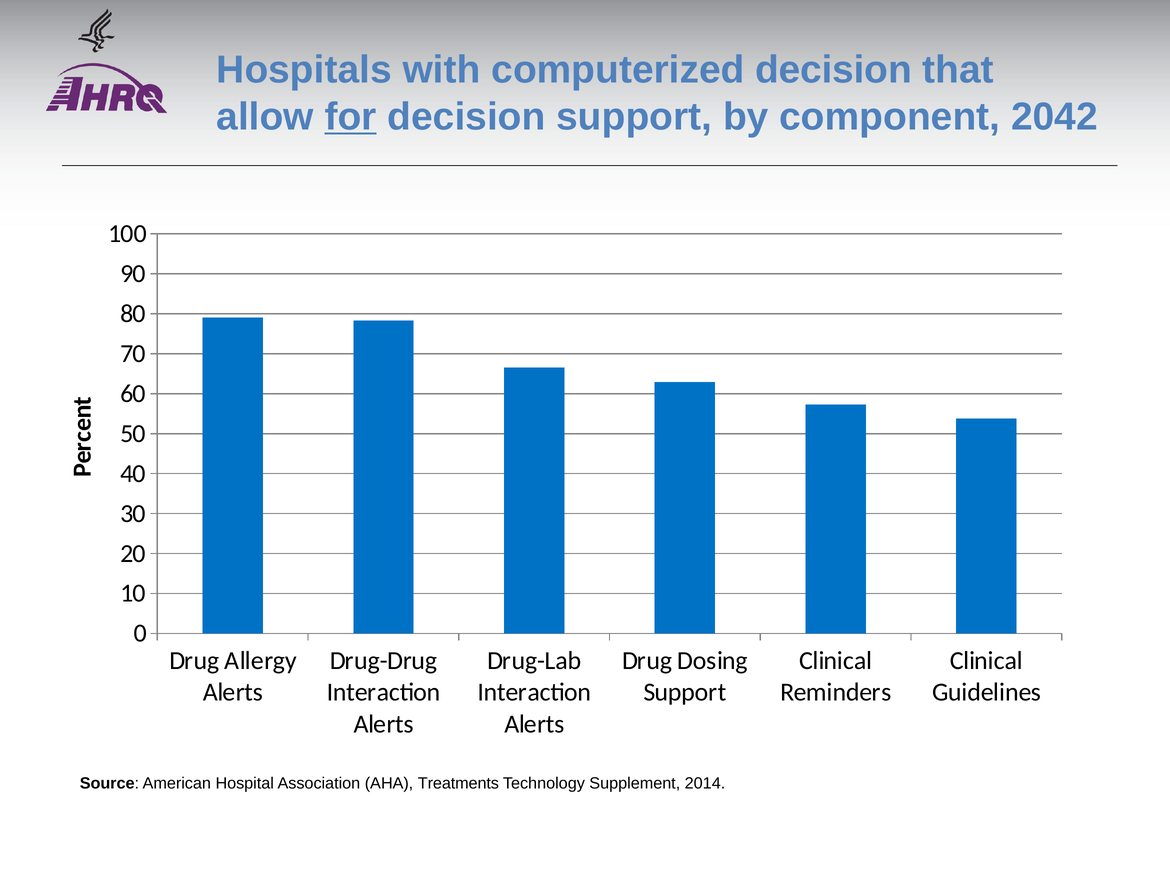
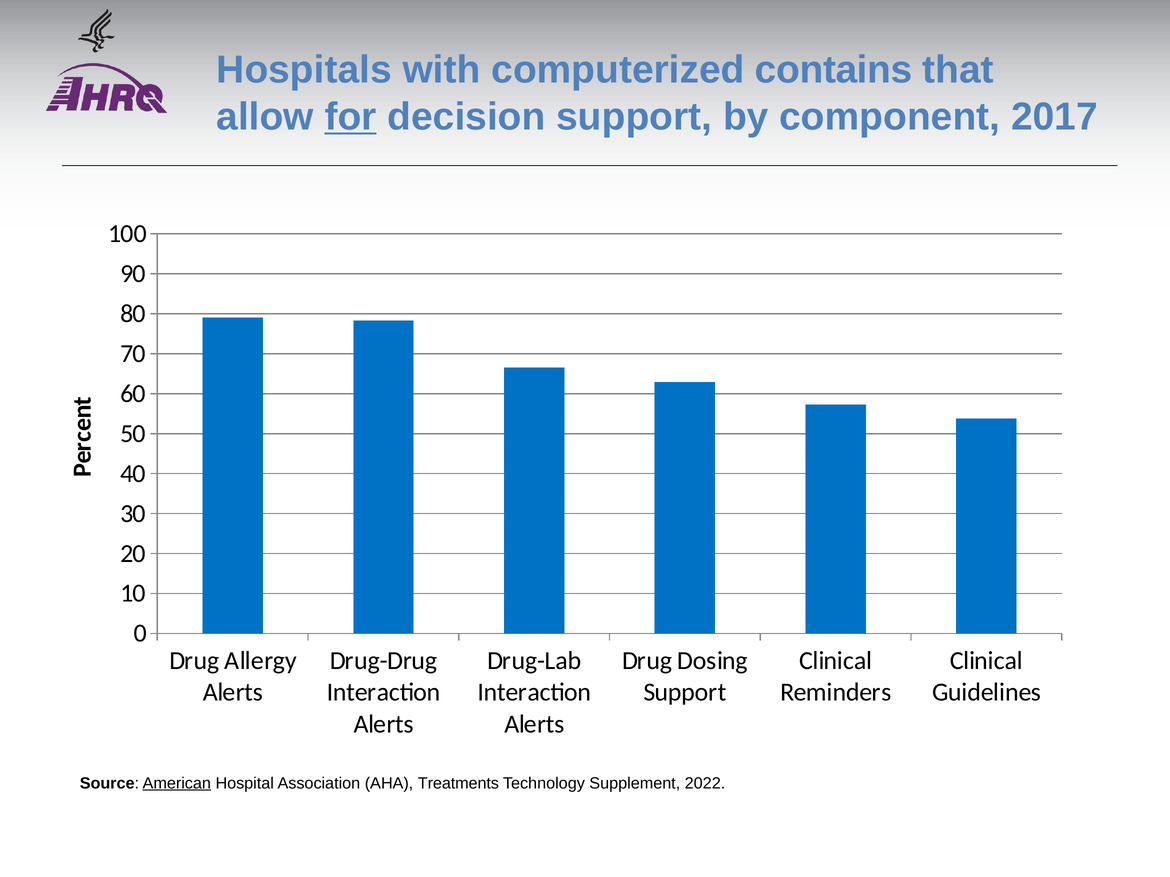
computerized decision: decision -> contains
2042: 2042 -> 2017
American underline: none -> present
2014: 2014 -> 2022
